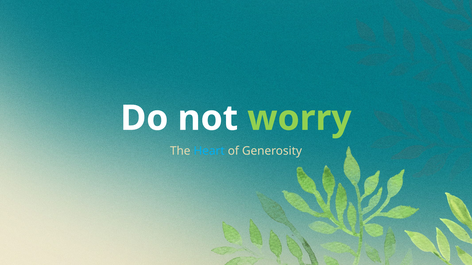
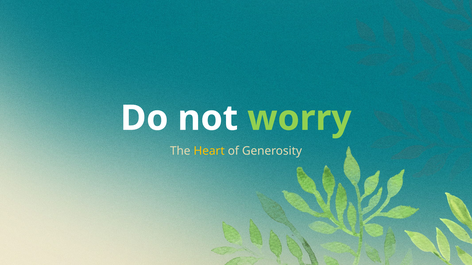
Heart colour: light blue -> yellow
